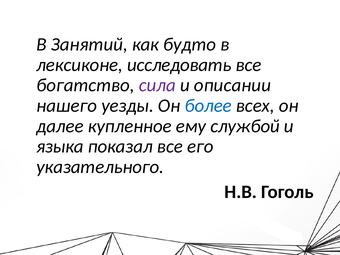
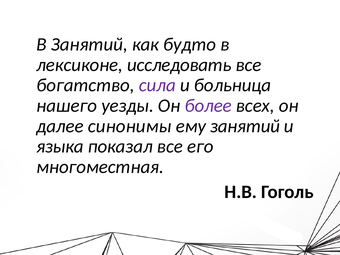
описании: описании -> больница
более colour: blue -> purple
купленное: купленное -> синонимы
ему службой: службой -> занятий
указательного: указательного -> многоместная
